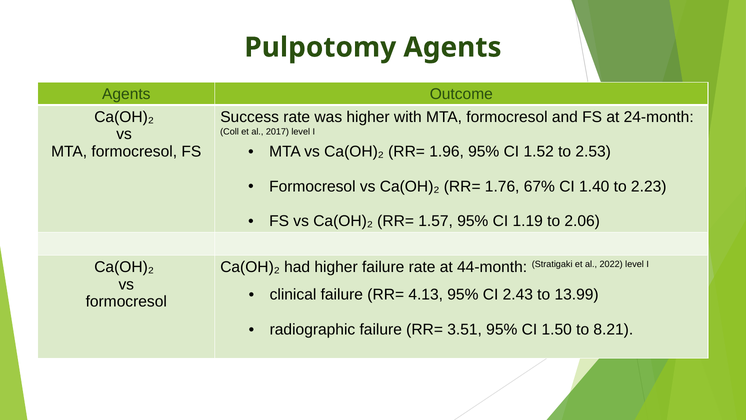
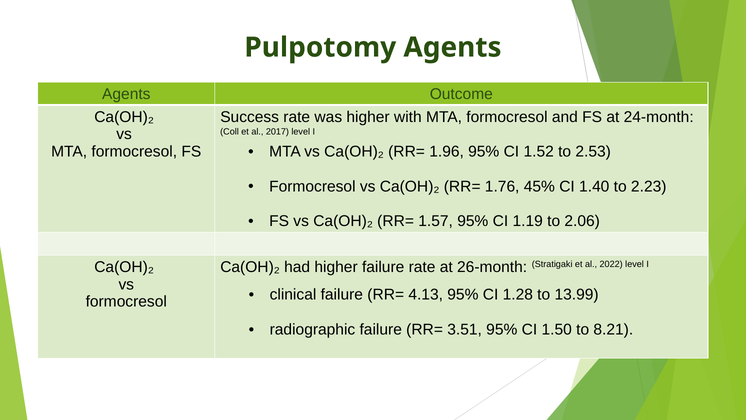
67%: 67% -> 45%
44-month: 44-month -> 26-month
2.43: 2.43 -> 1.28
